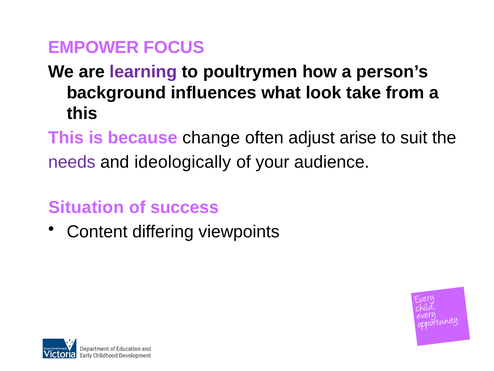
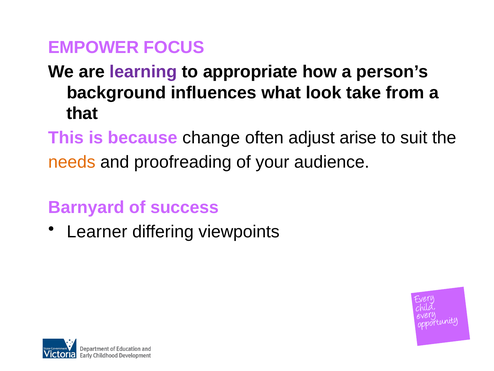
poultrymen: poultrymen -> appropriate
this at (82, 113): this -> that
needs colour: purple -> orange
ideologically: ideologically -> proofreading
Situation: Situation -> Barnyard
Content: Content -> Learner
